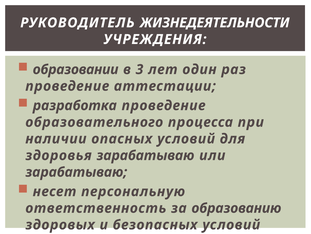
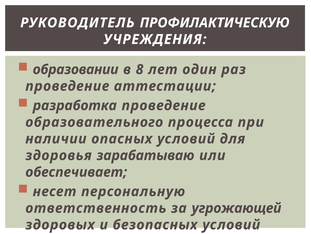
ЖИЗНЕДЕЯТЕЛЬНОСТИ: ЖИЗНЕДЕЯТЕЛЬНОСТИ -> ПРОФИЛАКТИЧЕСКУЮ
3: 3 -> 8
зарабатываю at (76, 172): зарабатываю -> обеспечивает
образованию: образованию -> угрожающей
